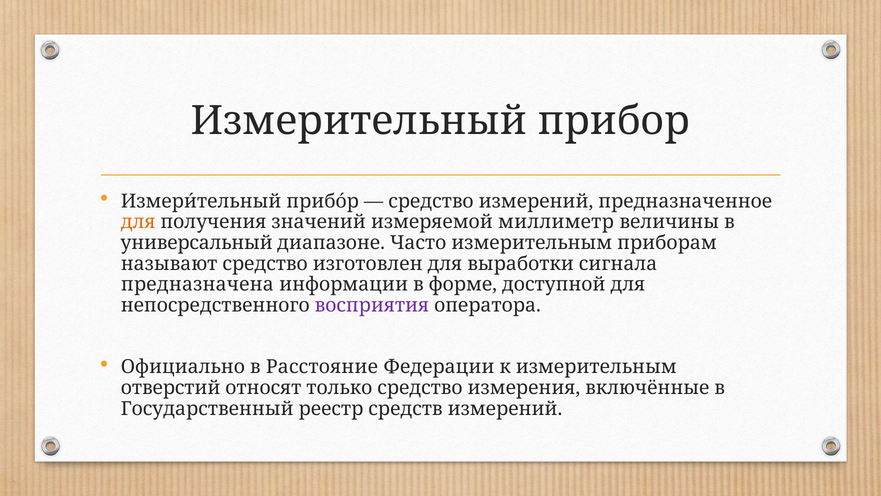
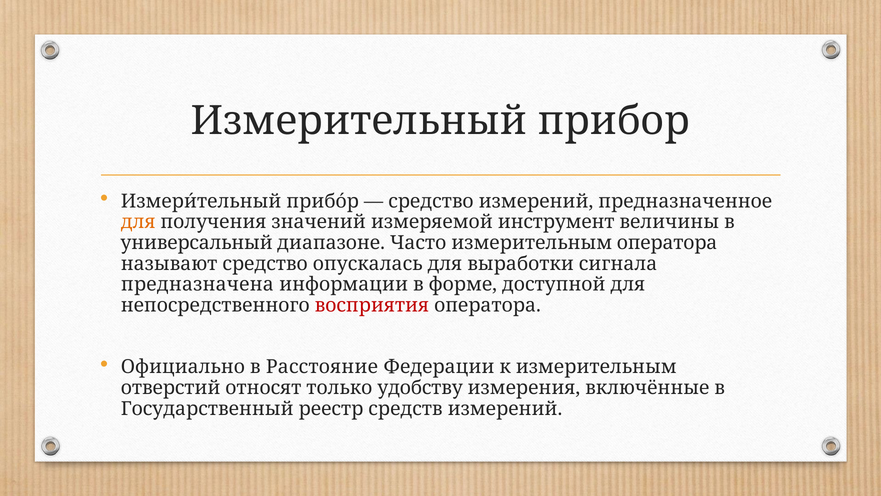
миллиметр: миллиметр -> инструмент
измерительным приборам: приборам -> оператора
изготовлен: изготовлен -> опускалась
восприятия colour: purple -> red
только средство: средство -> удобству
